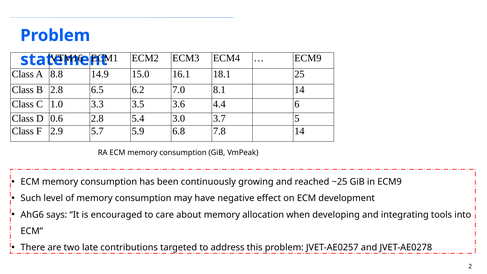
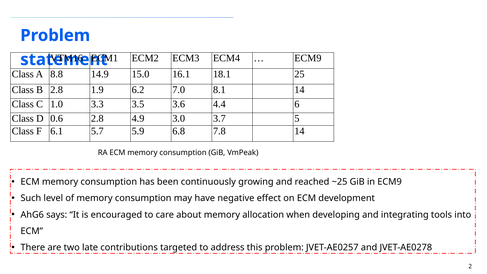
6.5: 6.5 -> 1.9
5.4: 5.4 -> 4.9
2.9: 2.9 -> 6.1
